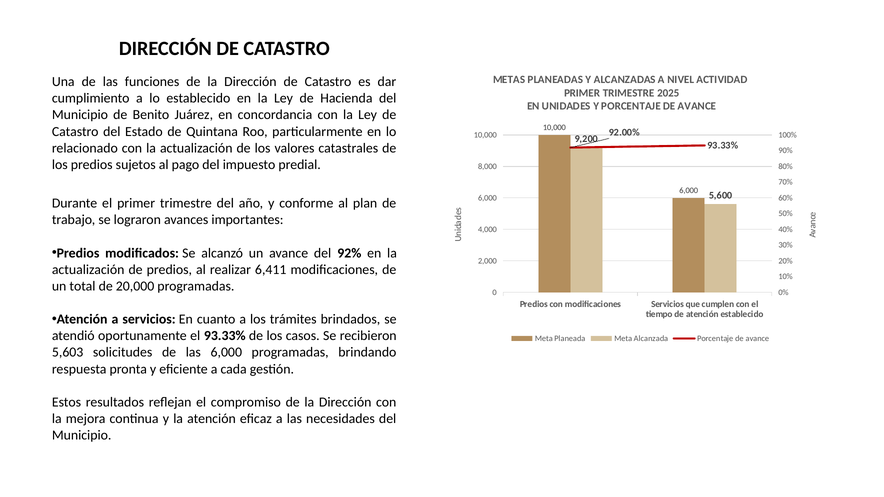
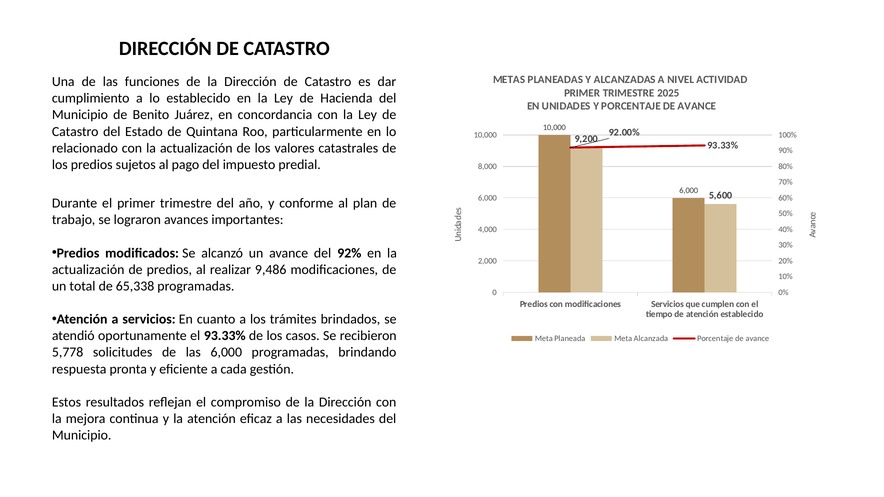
6,411: 6,411 -> 9,486
20,000: 20,000 -> 65,338
5,603: 5,603 -> 5,778
